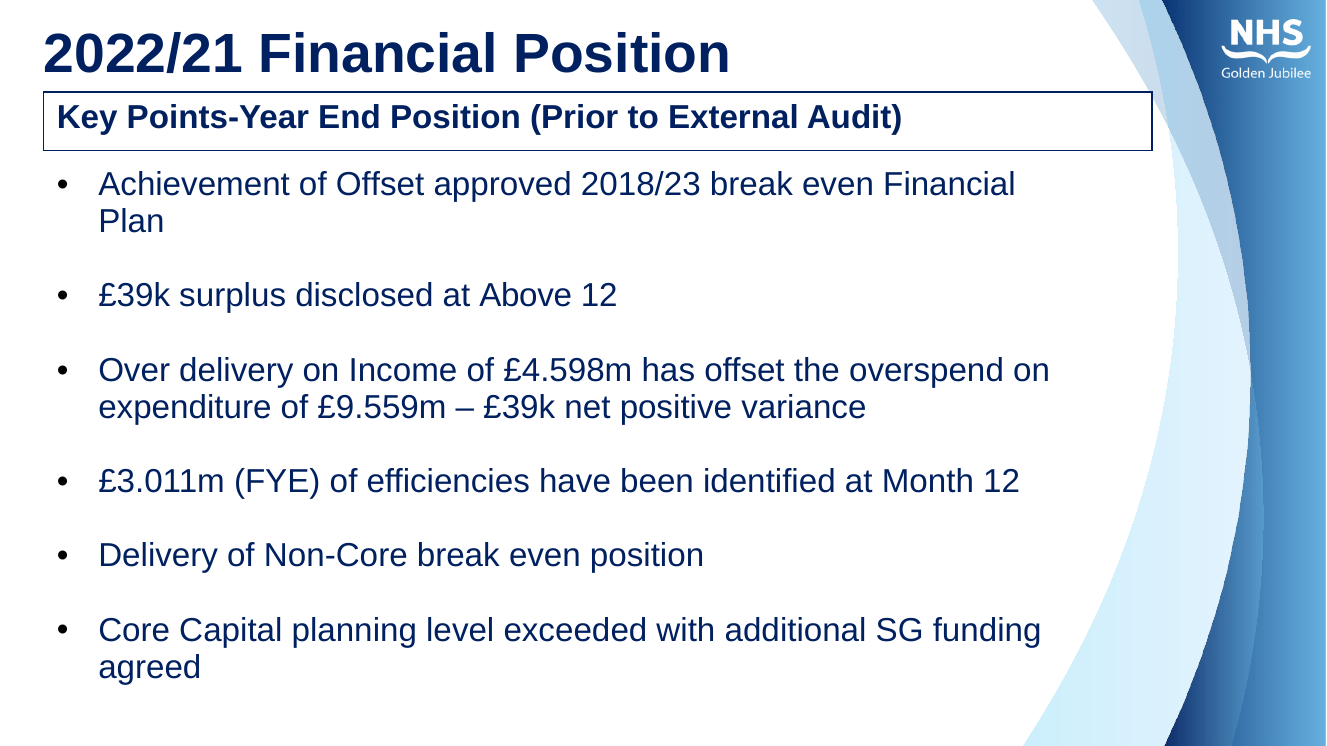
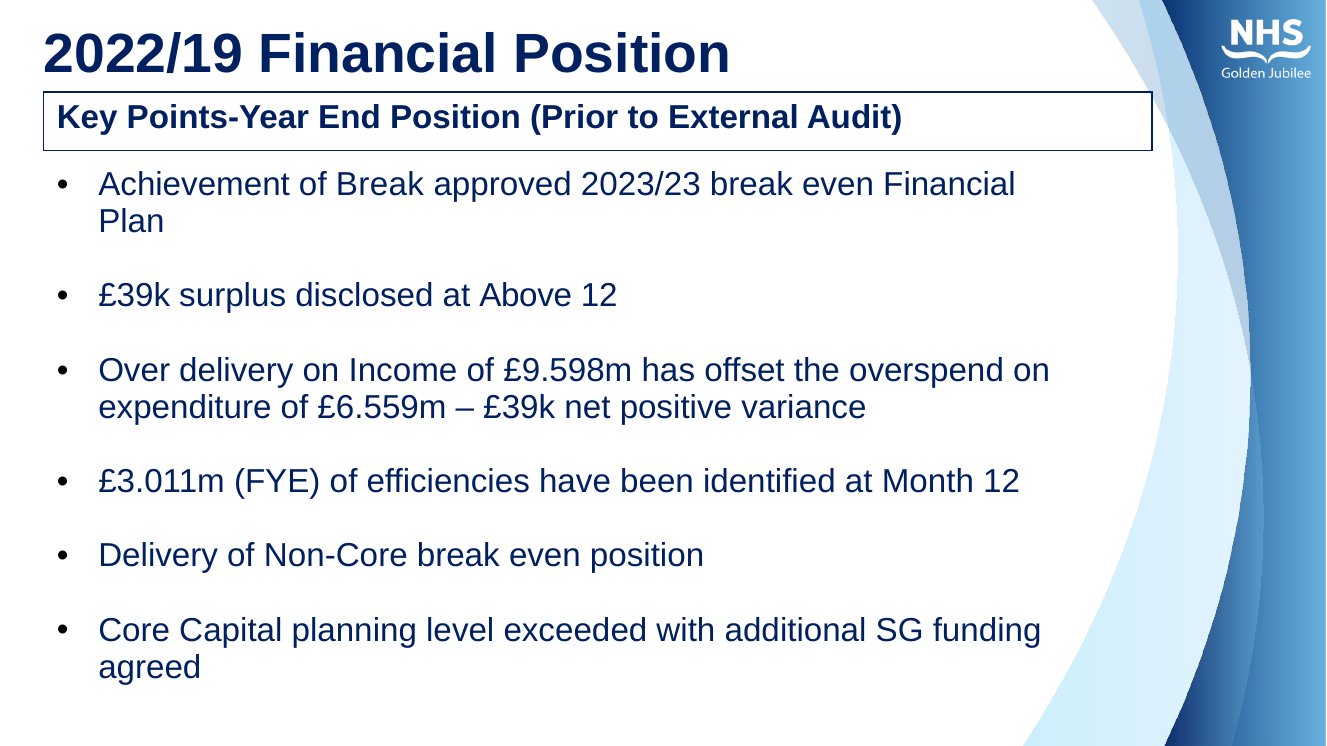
2022/21: 2022/21 -> 2022/19
of Offset: Offset -> Break
2018/23: 2018/23 -> 2023/23
£4.598m: £4.598m -> £9.598m
£9.559m: £9.559m -> £6.559m
